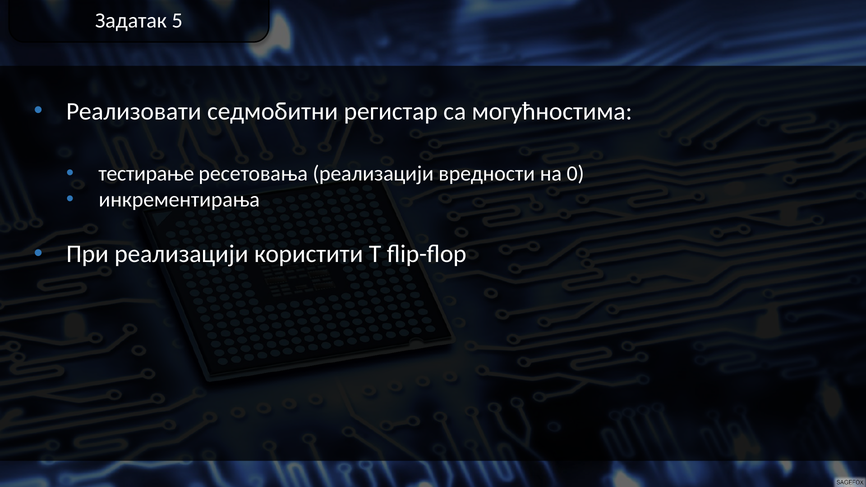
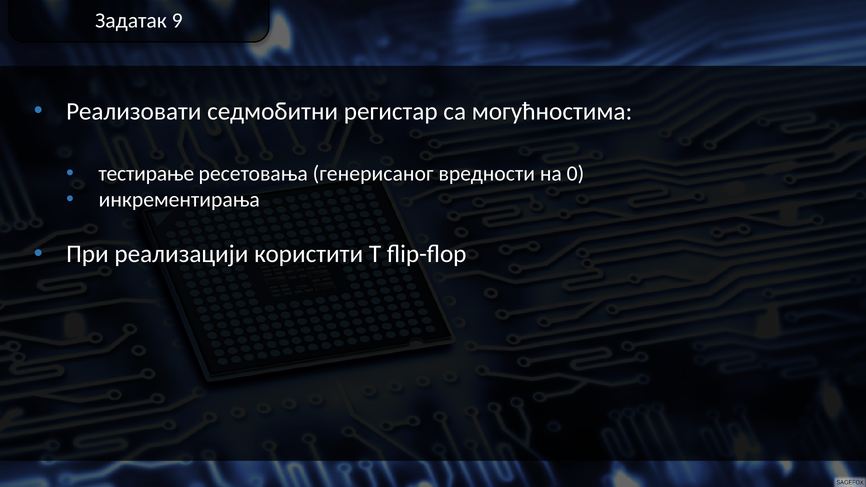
5: 5 -> 9
ресетовања реализацији: реализацији -> генерисаног
